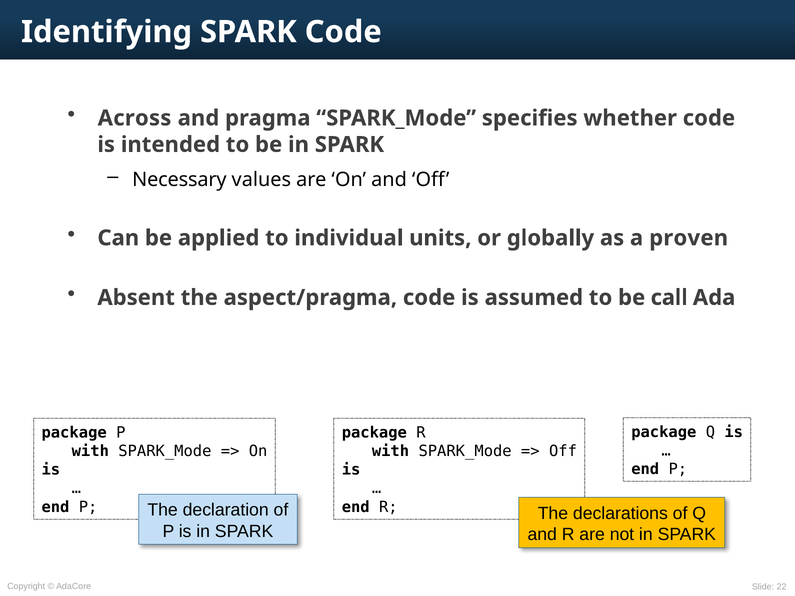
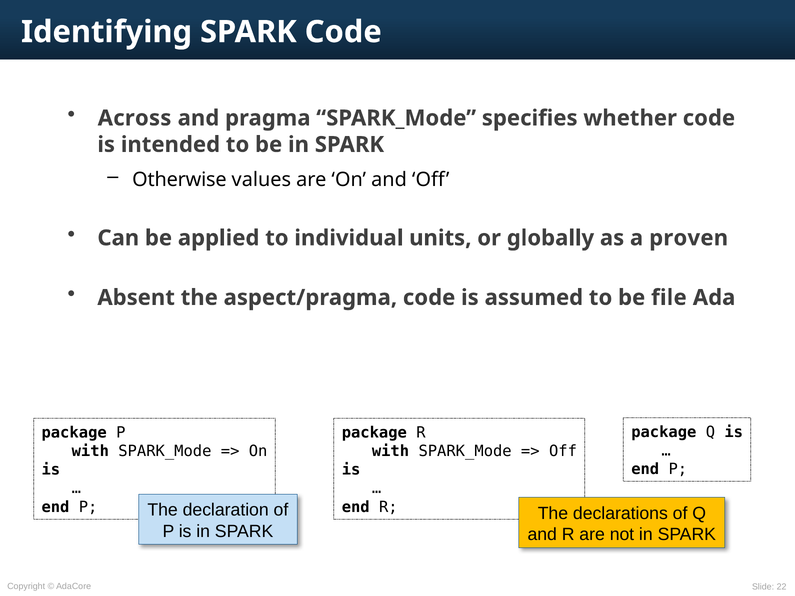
Necessary: Necessary -> Otherwise
call: call -> file
